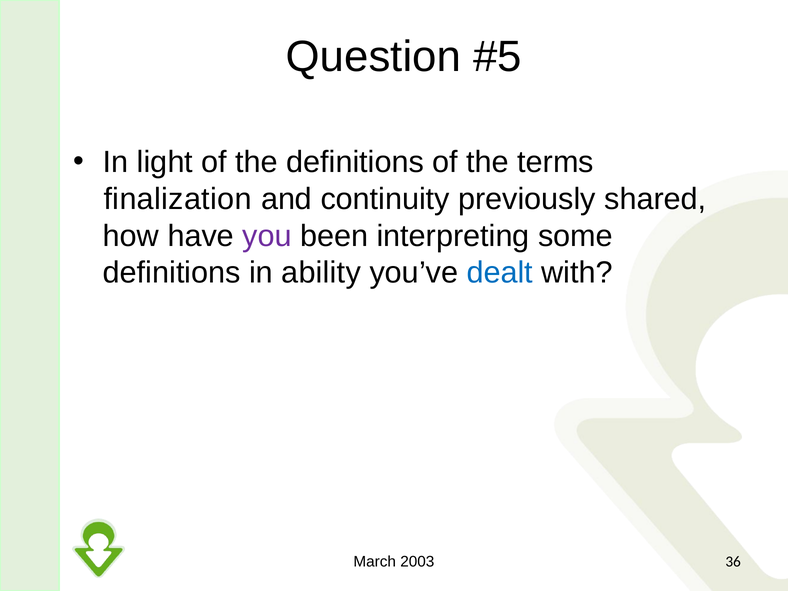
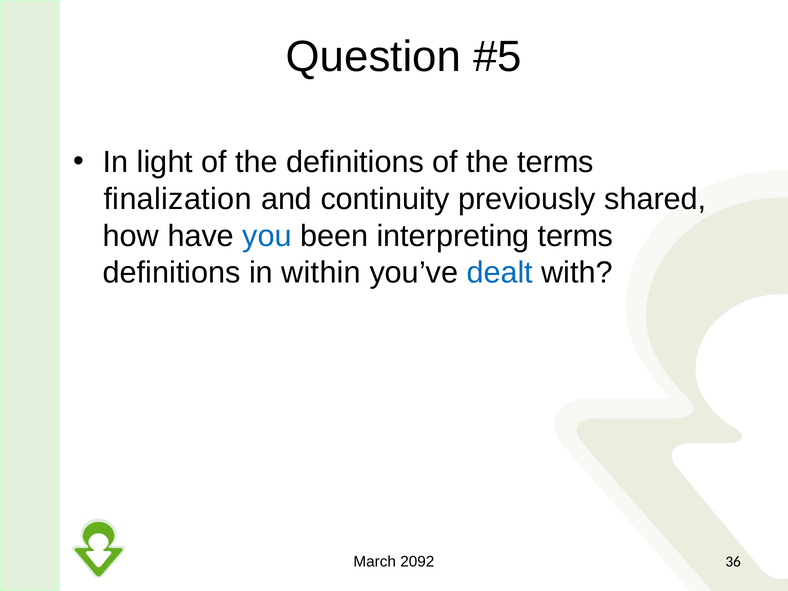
you colour: purple -> blue
interpreting some: some -> terms
ability: ability -> within
2003: 2003 -> 2092
